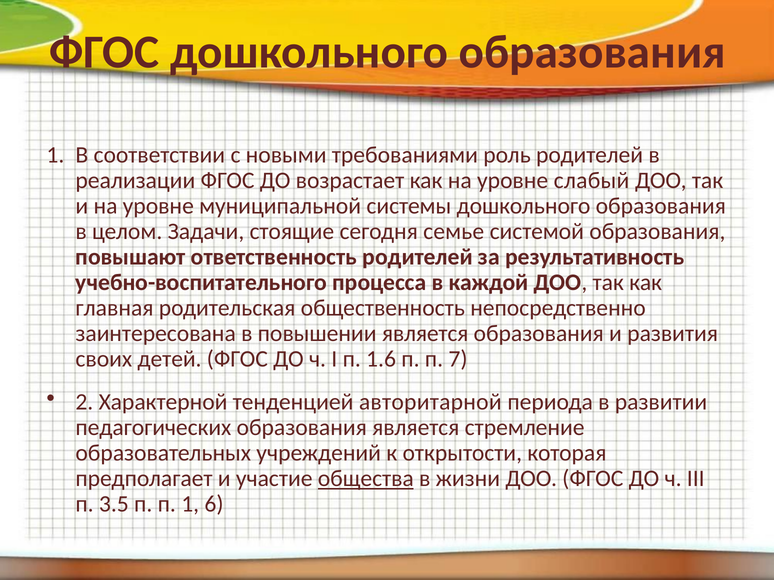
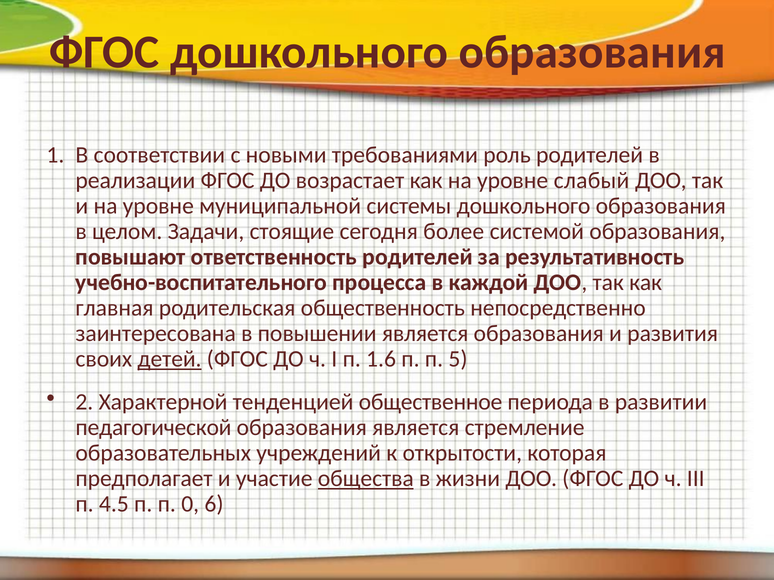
семье: семье -> более
детей underline: none -> present
7: 7 -> 5
авторитарной: авторитарной -> общественное
педагогических: педагогических -> педагогической
3.5: 3.5 -> 4.5
п 1: 1 -> 0
